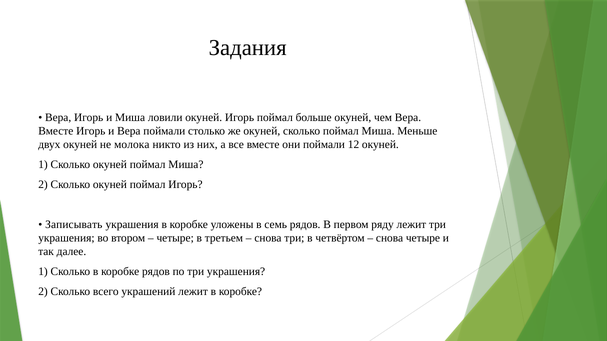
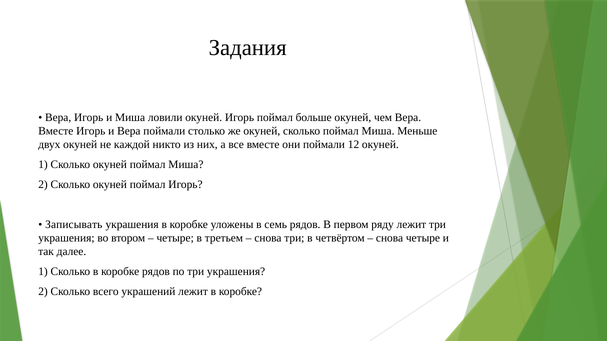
молока: молока -> каждой
